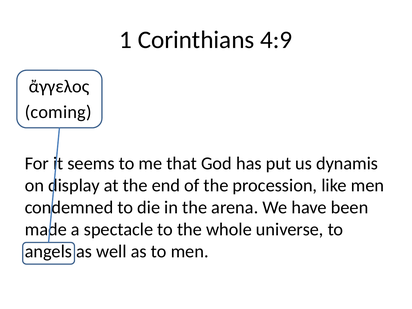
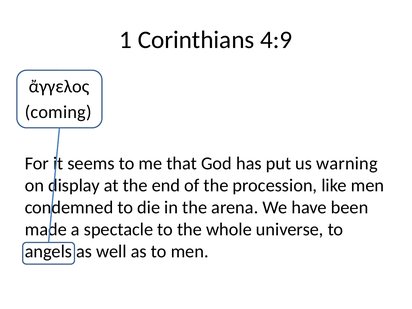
dynamis: dynamis -> warning
